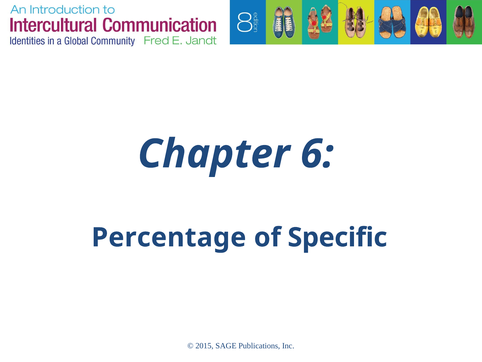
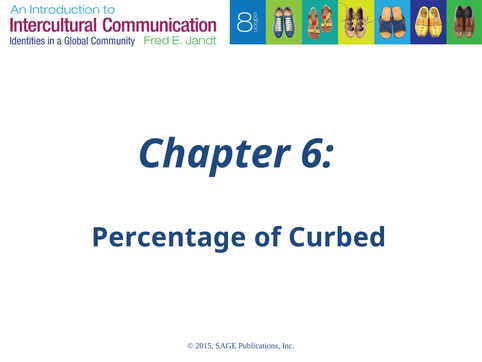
Specific: Specific -> Curbed
